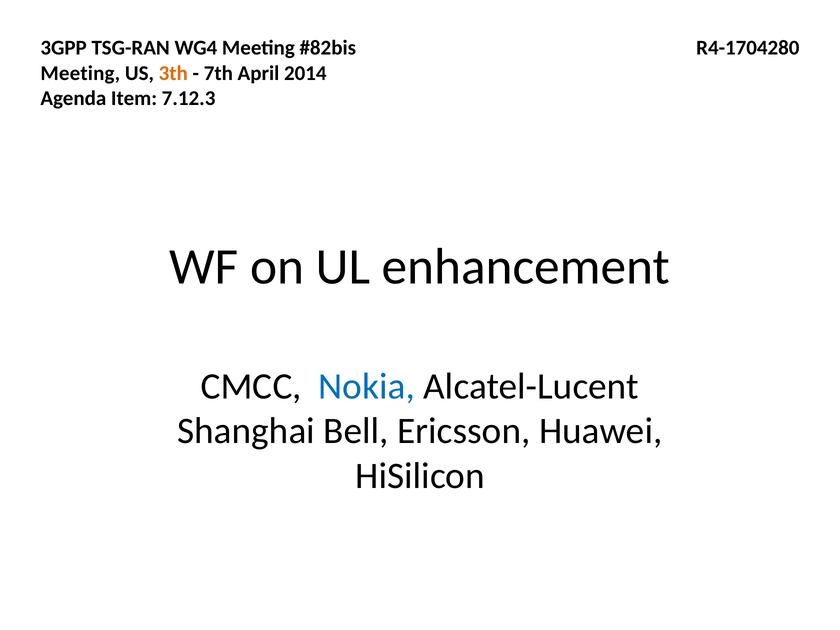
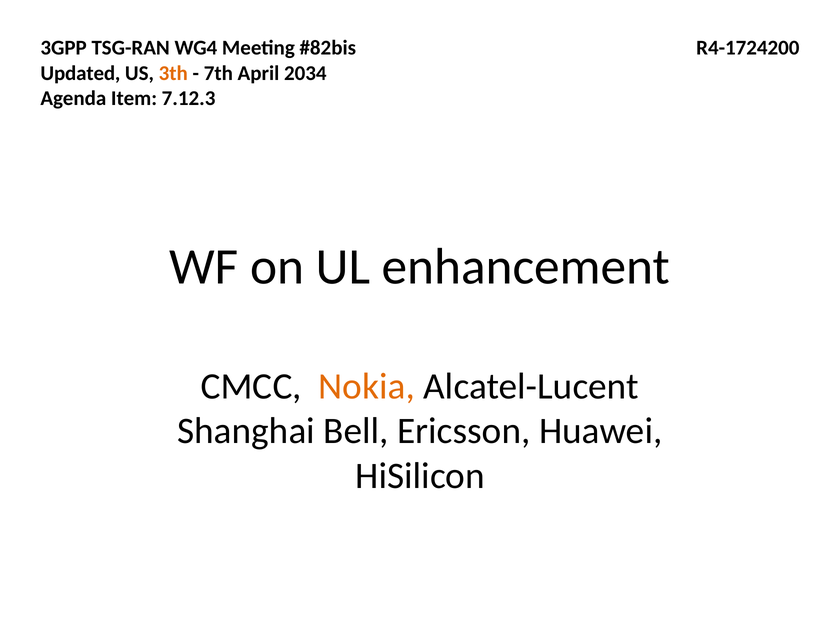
R4-1704280: R4-1704280 -> R4-1724200
Meeting at (80, 73): Meeting -> Updated
2014: 2014 -> 2034
Nokia colour: blue -> orange
